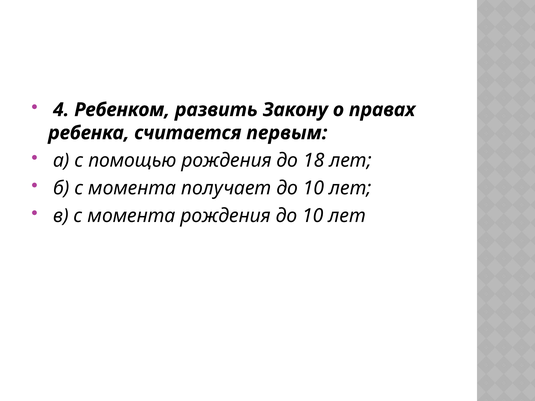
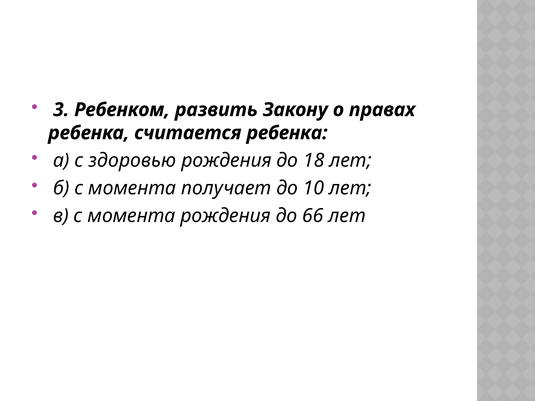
4: 4 -> 3
считается первым: первым -> ребенка
помощью: помощью -> здоровью
рождения до 10: 10 -> 66
